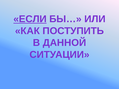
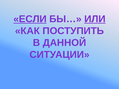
ИЛИ underline: none -> present
